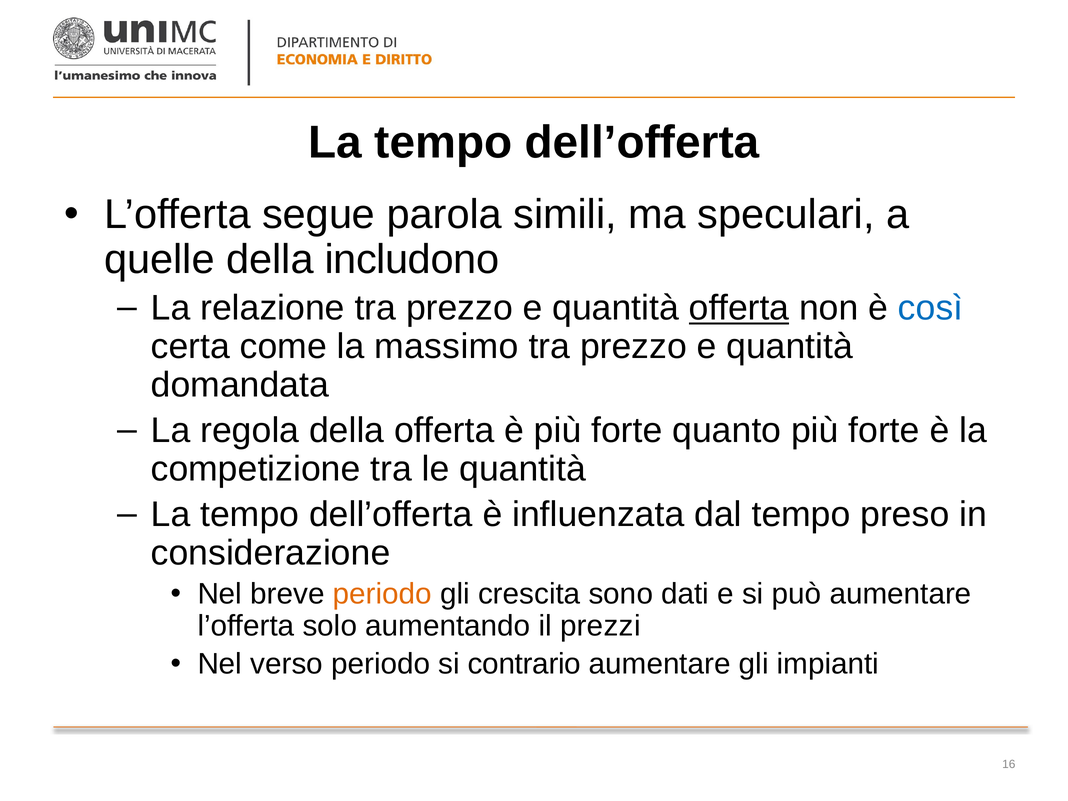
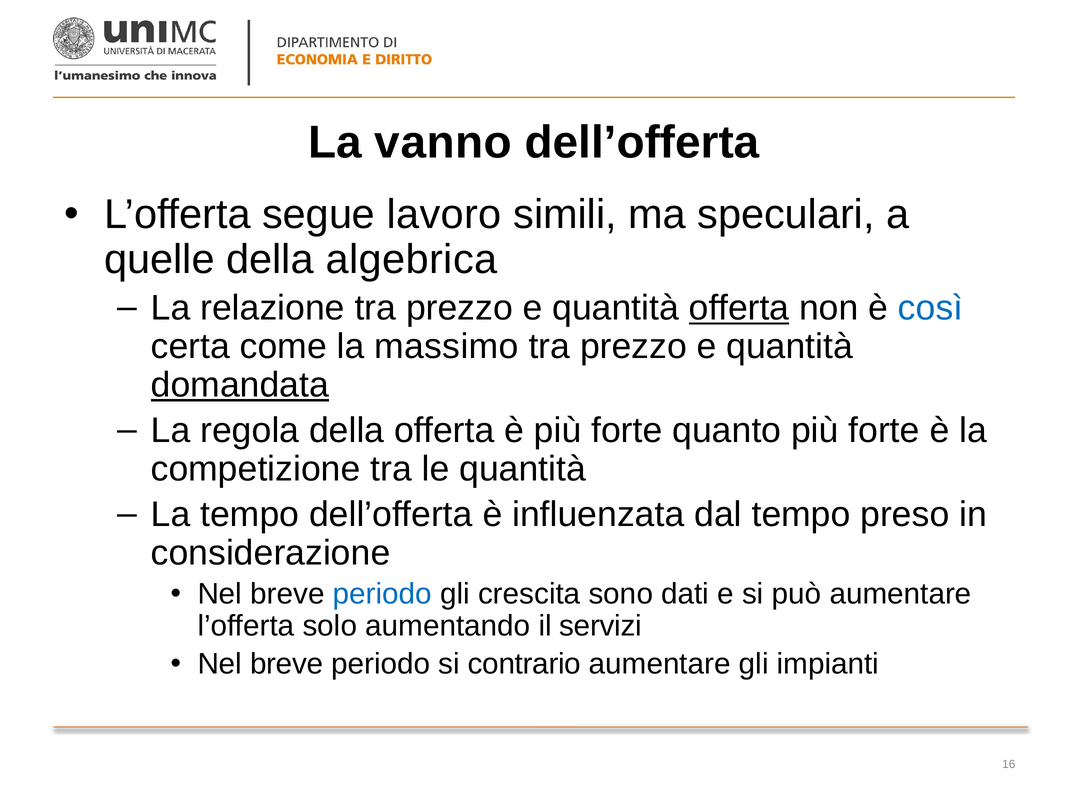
tempo at (443, 142): tempo -> vanno
parola: parola -> lavoro
includono: includono -> algebrica
domandata underline: none -> present
periodo at (382, 594) colour: orange -> blue
prezzi: prezzi -> servizi
verso at (287, 664): verso -> breve
